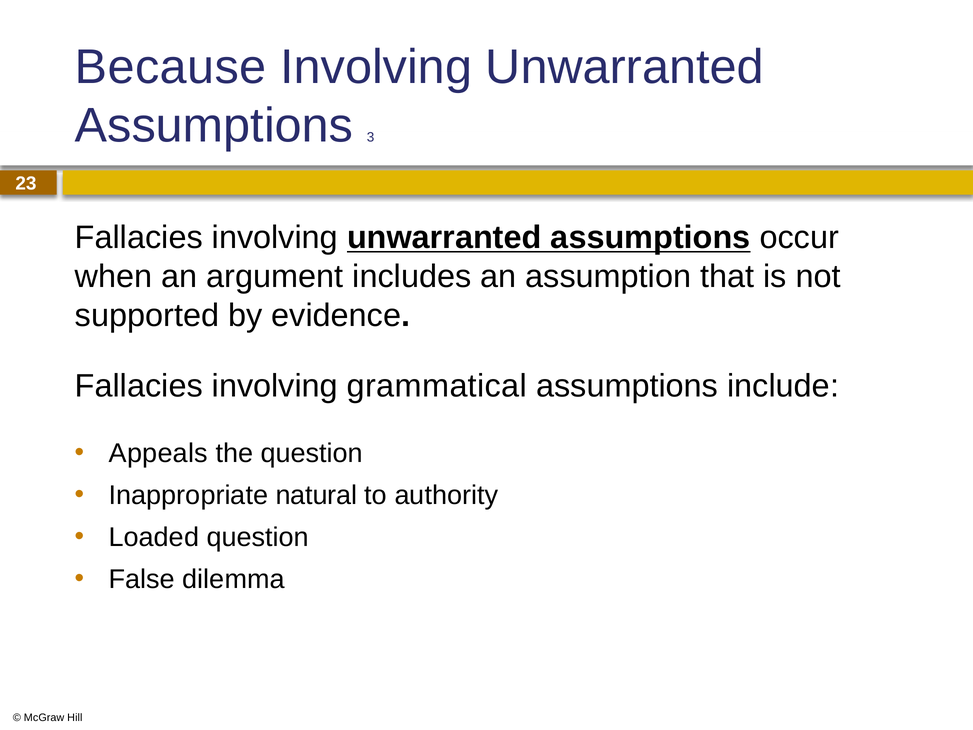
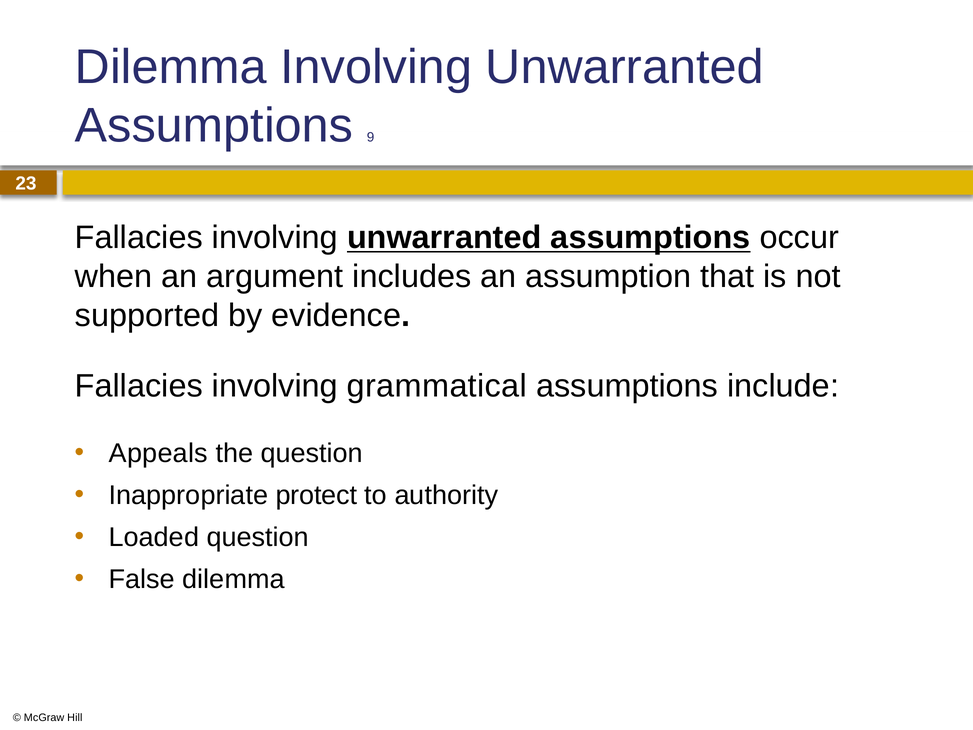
Because at (171, 67): Because -> Dilemma
3: 3 -> 9
natural: natural -> protect
